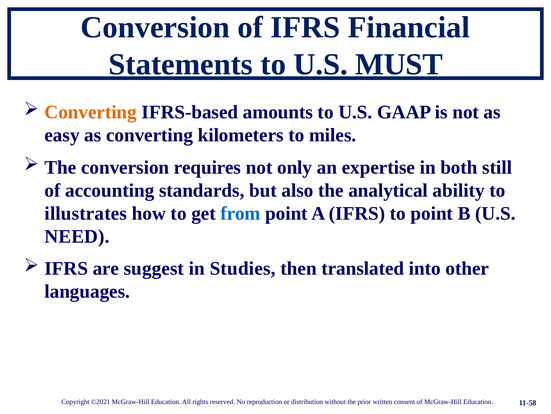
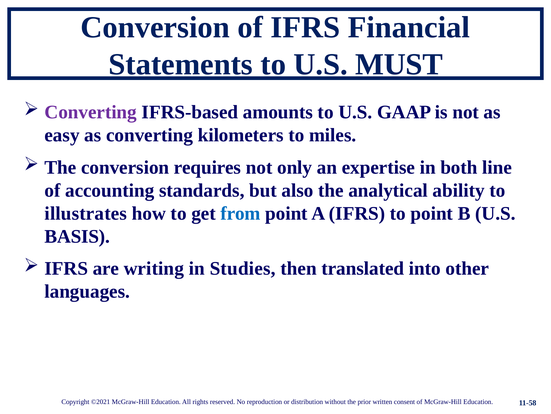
Converting at (91, 112) colour: orange -> purple
still: still -> line
NEED: NEED -> BASIS
suggest: suggest -> writing
